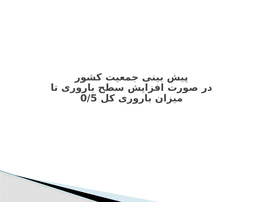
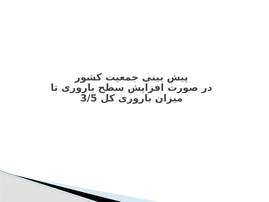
0/5: 0/5 -> 3/5
